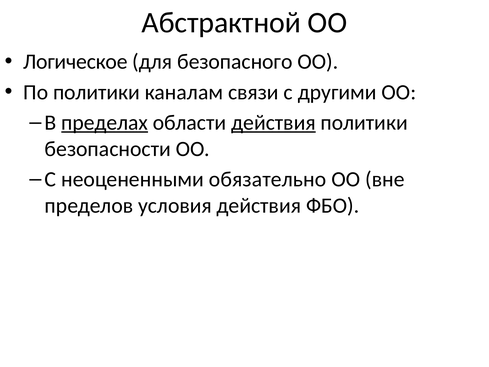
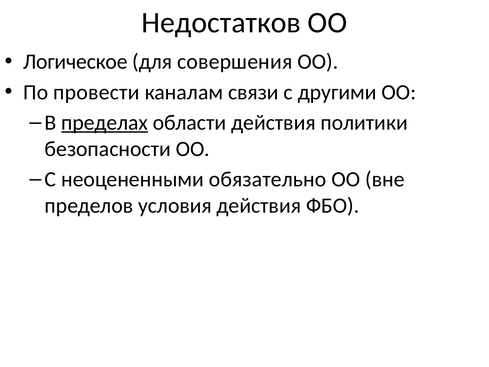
Абстрактной: Абстрактной -> Недостатков
безопасного: безопасного -> совершения
По политики: политики -> провести
действия at (273, 123) underline: present -> none
